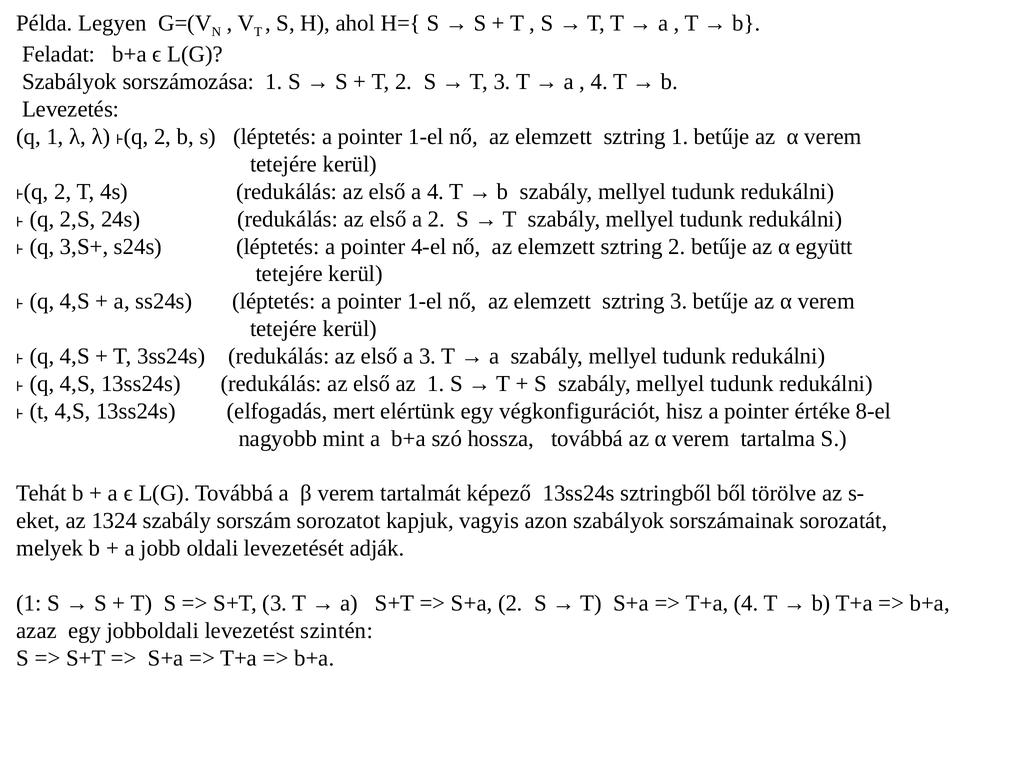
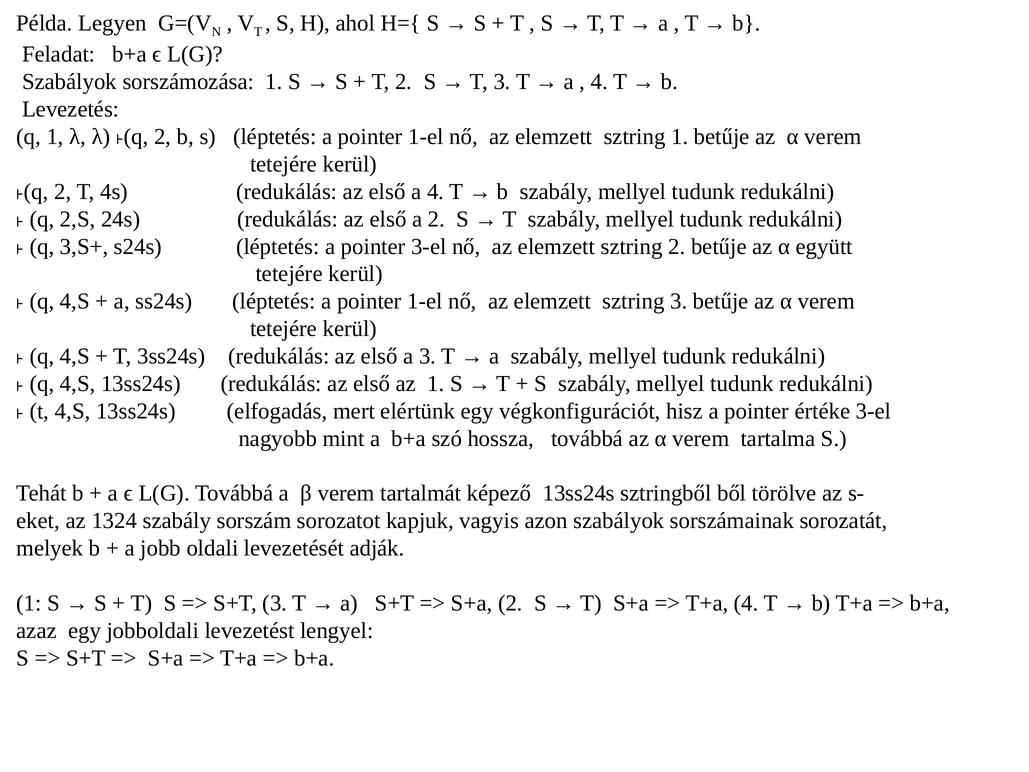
pointer 4-el: 4-el -> 3-el
értéke 8-el: 8-el -> 3-el
szintén: szintén -> lengyel
